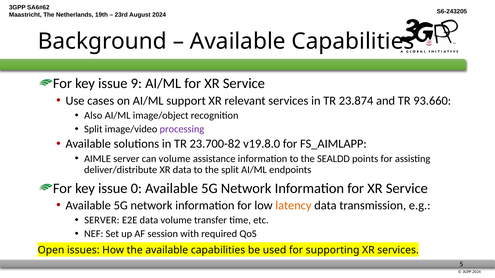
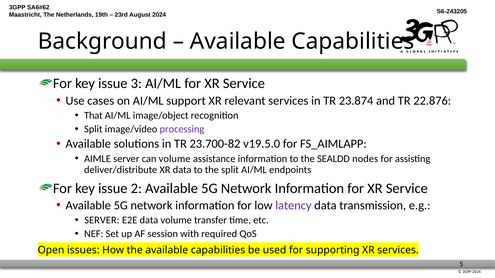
9: 9 -> 3
93.660: 93.660 -> 22.876
Also: Also -> That
v19.8.0: v19.8.0 -> v19.5.0
points: points -> nodes
0: 0 -> 2
latency colour: orange -> purple
